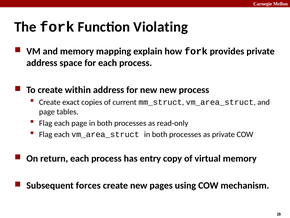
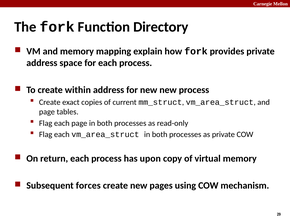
Violating: Violating -> Directory
entry: entry -> upon
